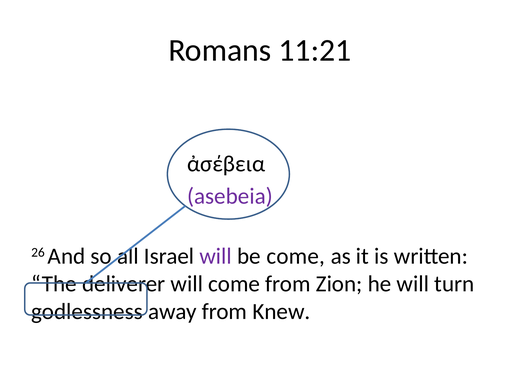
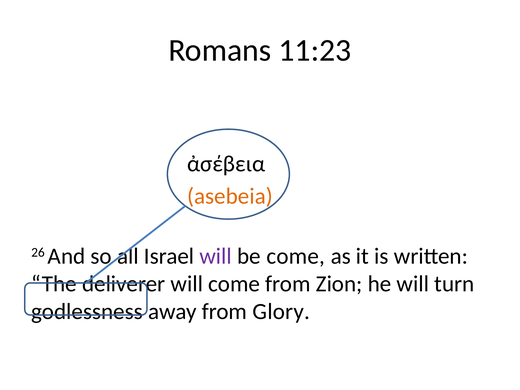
11:21: 11:21 -> 11:23
asebeia colour: purple -> orange
Knew: Knew -> Glory
